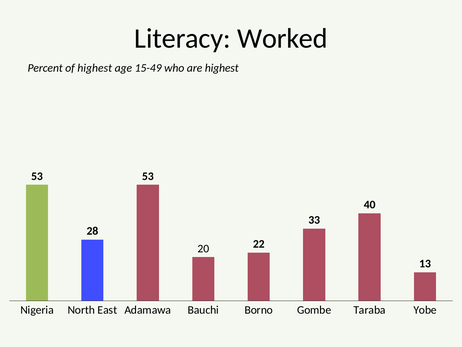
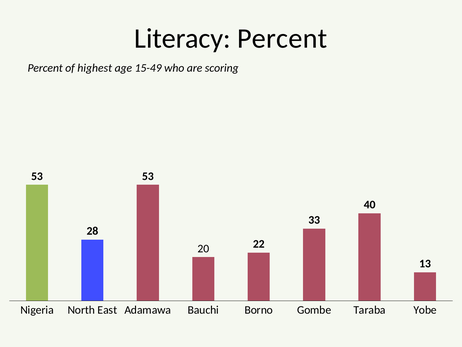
Literacy Worked: Worked -> Percent
are highest: highest -> scoring
